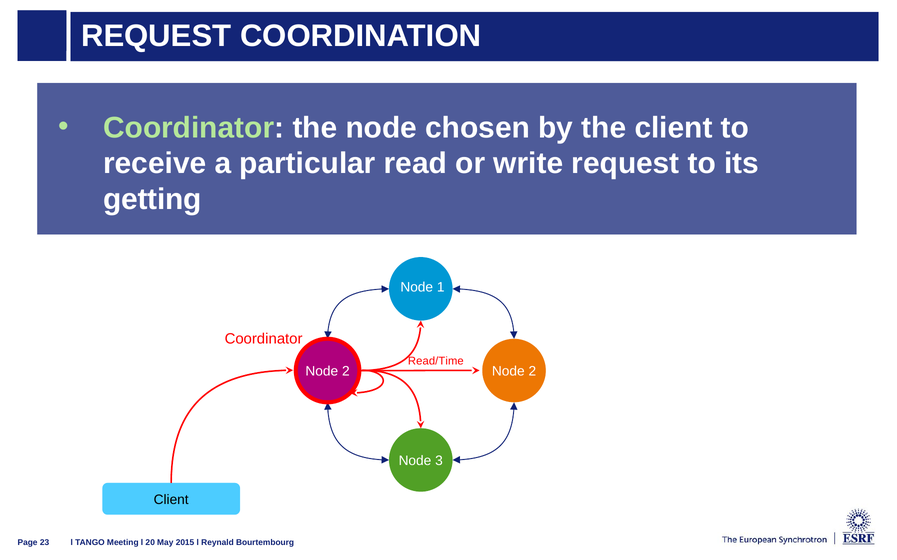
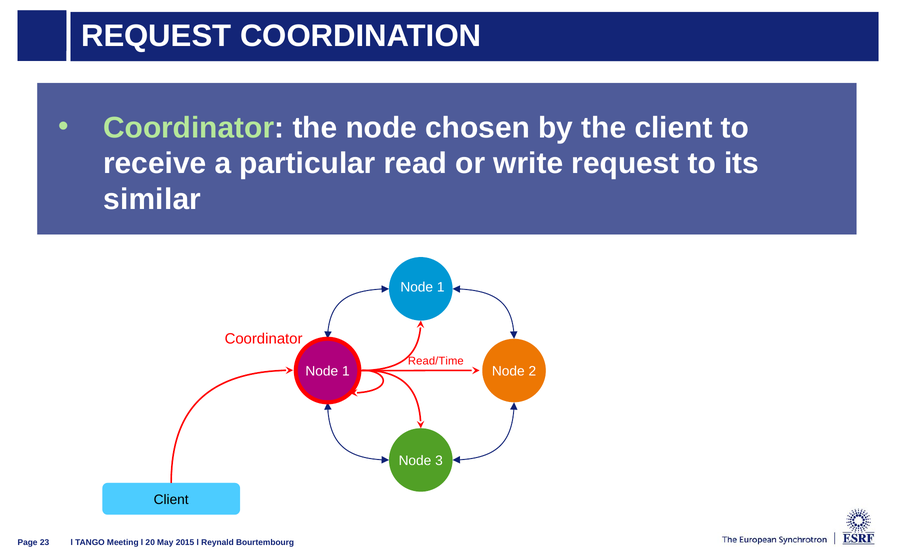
getting: getting -> similar
2 at (346, 372): 2 -> 1
